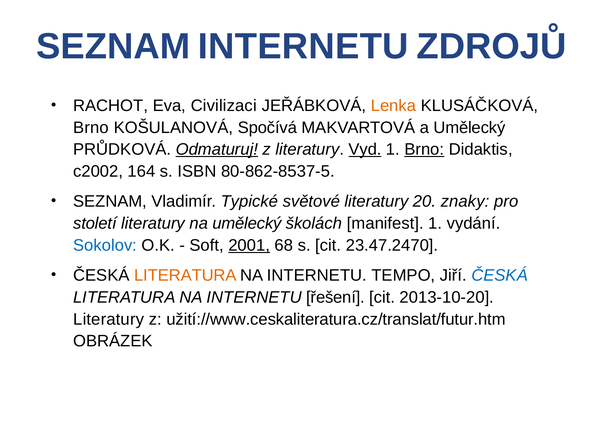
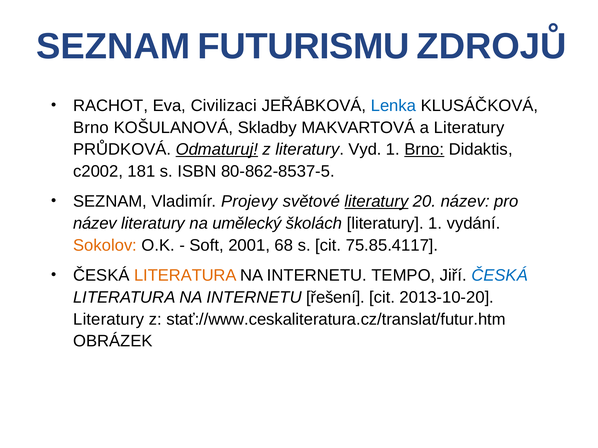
SEZNAM INTERNETU: INTERNETU -> FUTURISMU
Lenka colour: orange -> blue
Spočívá: Spočívá -> Skladby
a Umělecký: Umělecký -> Literatury
Vyd underline: present -> none
164: 164 -> 181
Typické: Typické -> Projevy
literatury at (376, 202) underline: none -> present
20 znaky: znaky -> název
století at (95, 224): století -> název
školách manifest: manifest -> literatury
Sokolov colour: blue -> orange
2001 underline: present -> none
23.47.2470: 23.47.2470 -> 75.85.4117
užití://www.ceskaliteratura.cz/translat/futur.htm: užití://www.ceskaliteratura.cz/translat/futur.htm -> stať://www.ceskaliteratura.cz/translat/futur.htm
